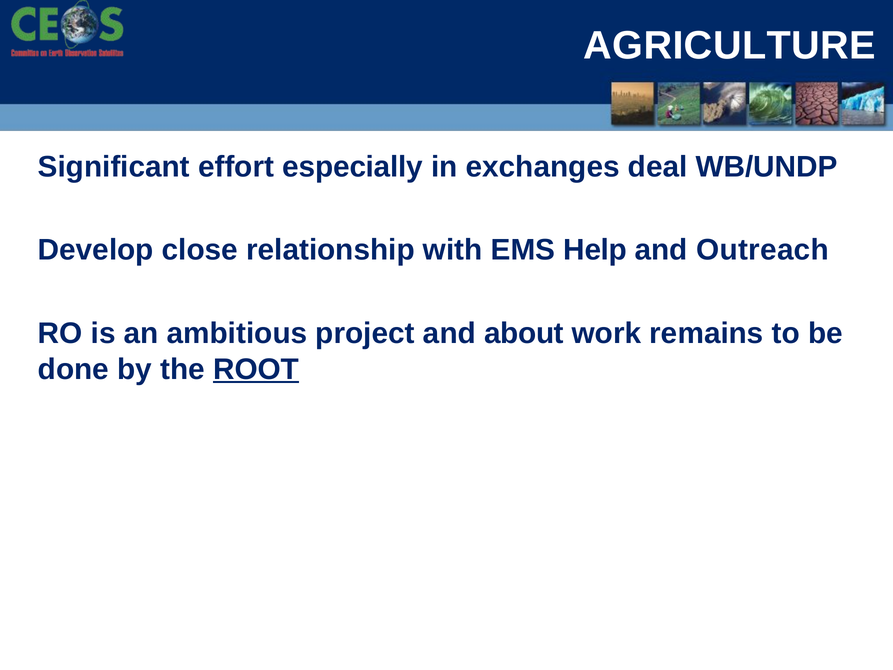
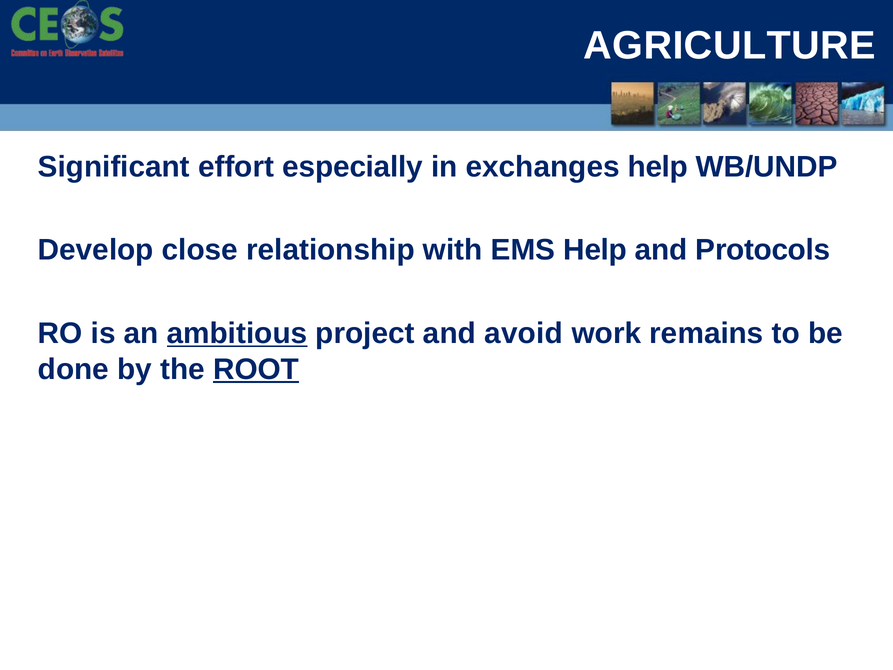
exchanges deal: deal -> help
Outreach: Outreach -> Protocols
ambitious underline: none -> present
about: about -> avoid
